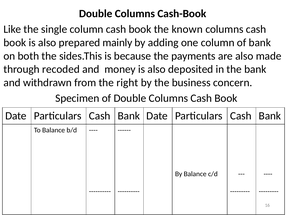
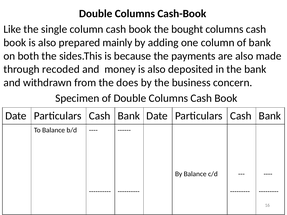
known: known -> bought
right: right -> does
